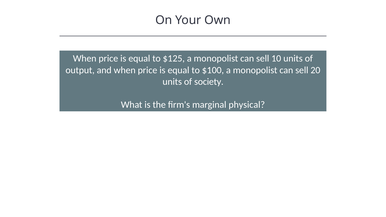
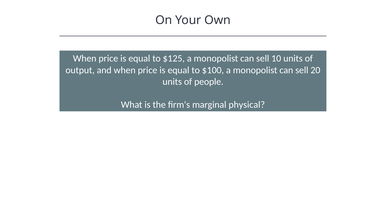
society: society -> people
